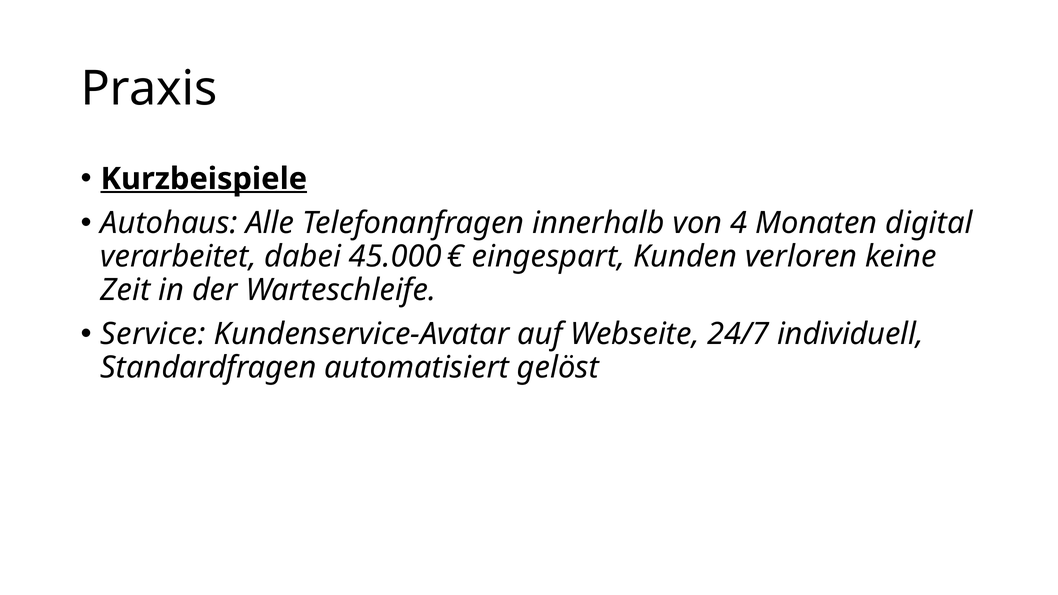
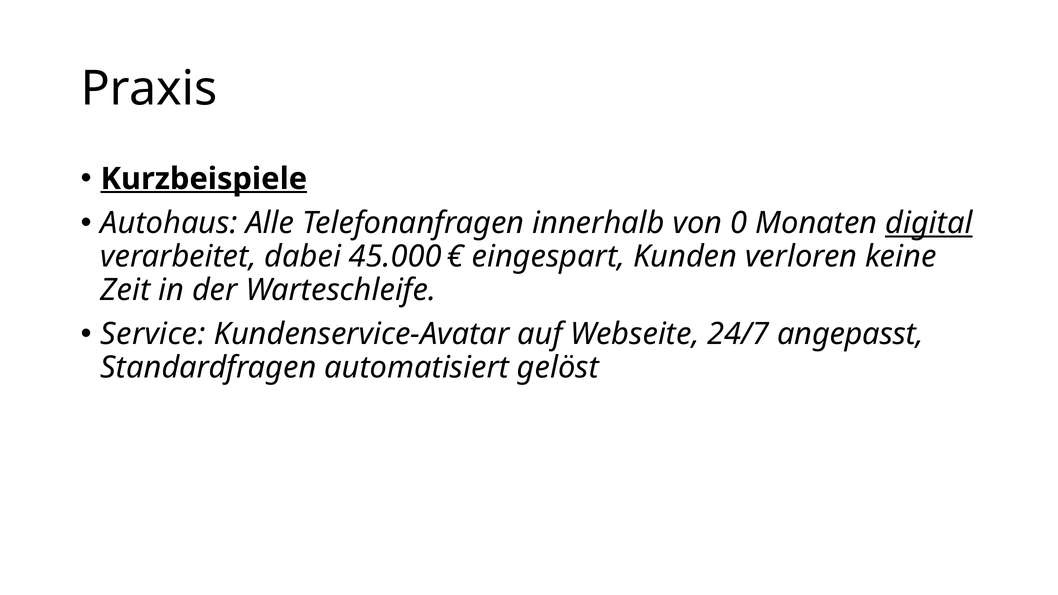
4: 4 -> 0
digital underline: none -> present
individuell: individuell -> angepasst
